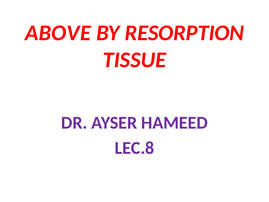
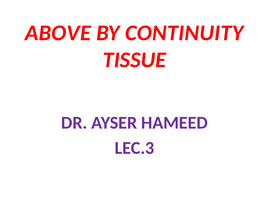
RESORPTION: RESORPTION -> CONTINUITY
LEC.8: LEC.8 -> LEC.3
